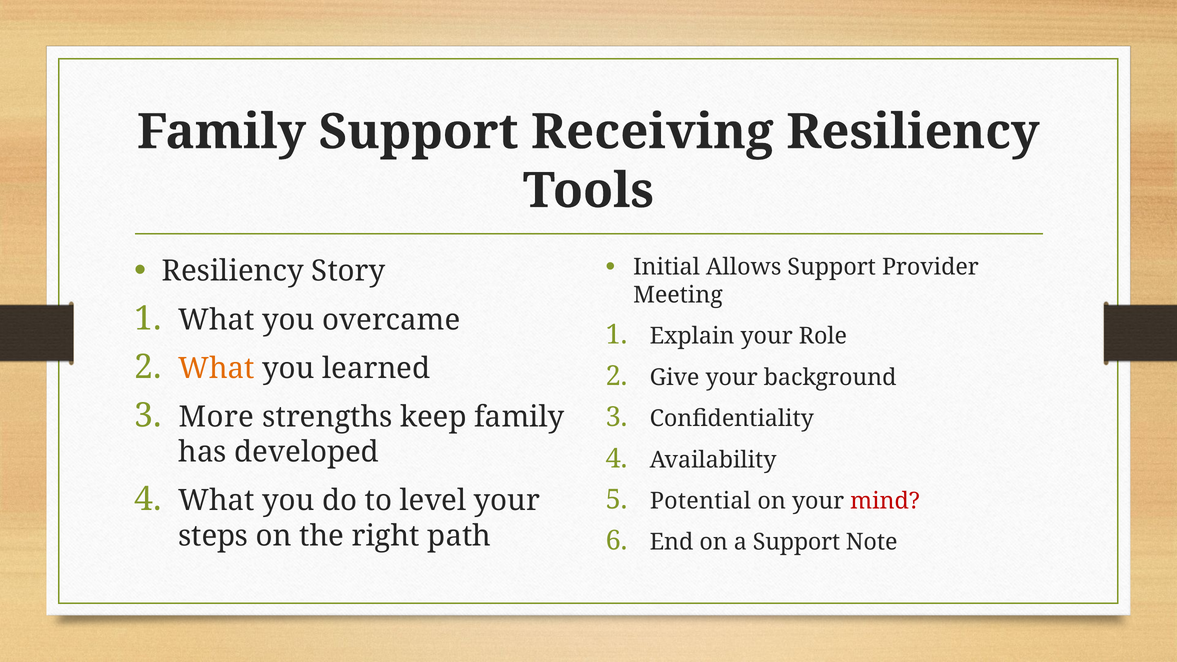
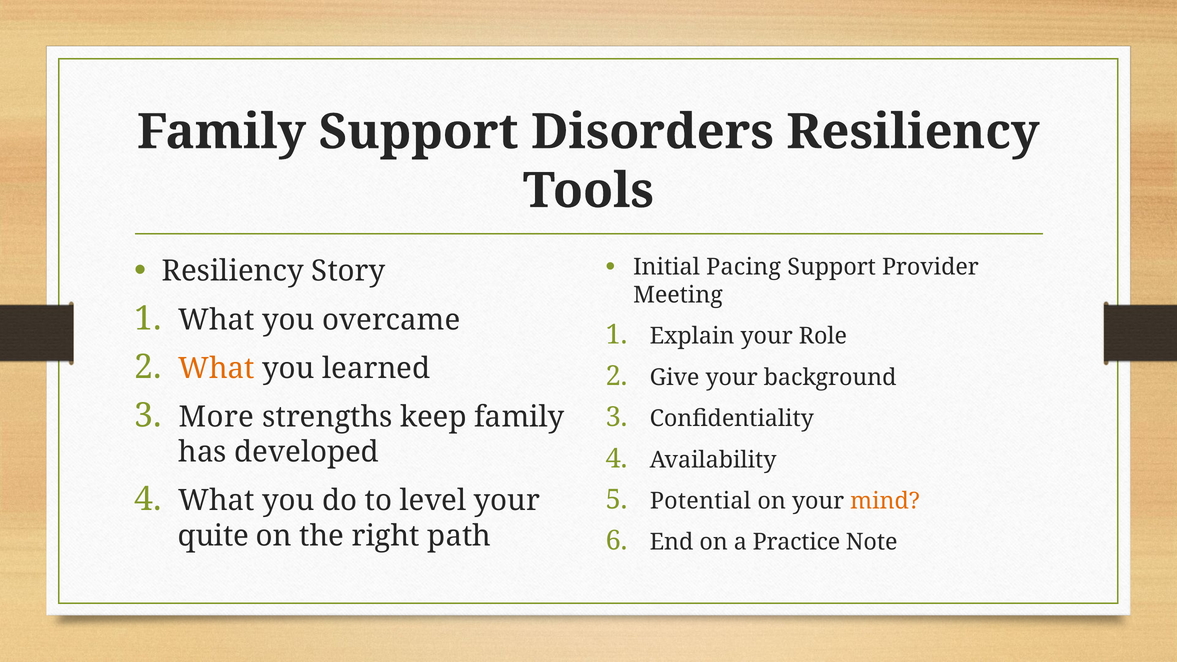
Receiving: Receiving -> Disorders
Allows: Allows -> Pacing
mind colour: red -> orange
steps: steps -> quite
a Support: Support -> Practice
